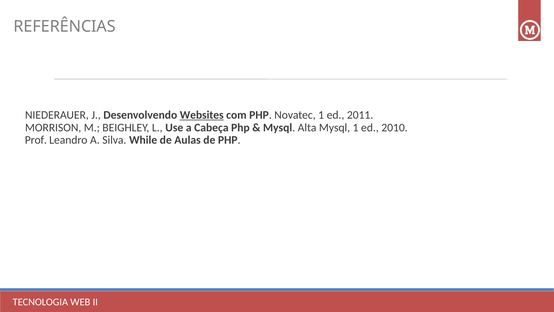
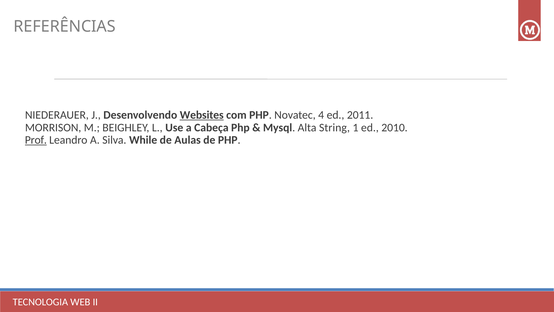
Novatec 1: 1 -> 4
Alta Mysql: Mysql -> String
Prof underline: none -> present
